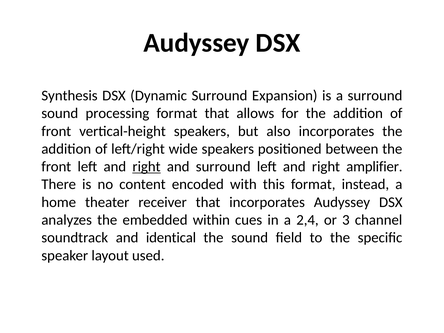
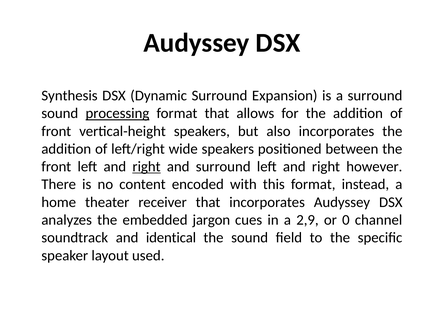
processing underline: none -> present
amplifier: amplifier -> however
within: within -> jargon
2,4: 2,4 -> 2,9
3: 3 -> 0
